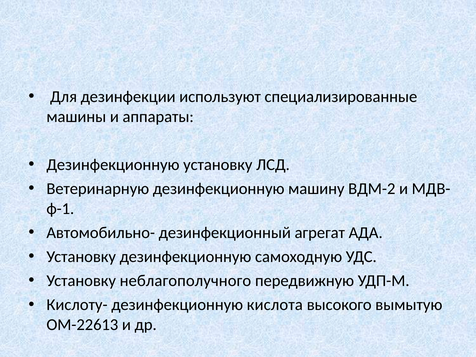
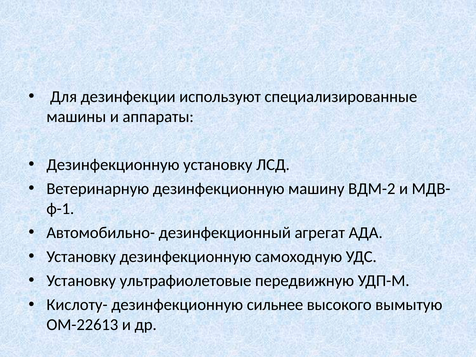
неблагополучного: неблагополучного -> ультрафиолетовые
кислота: кислота -> сильнее
